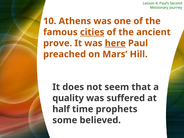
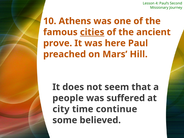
here underline: present -> none
quality: quality -> people
half: half -> city
prophets: prophets -> continue
